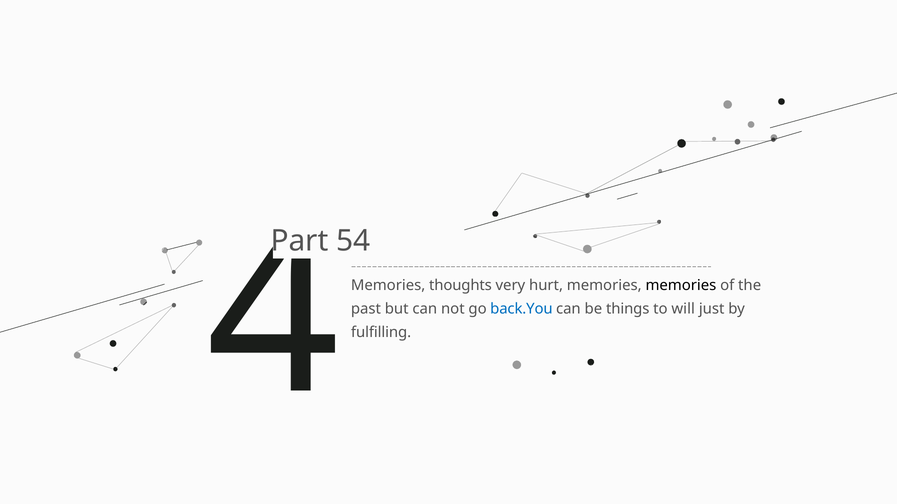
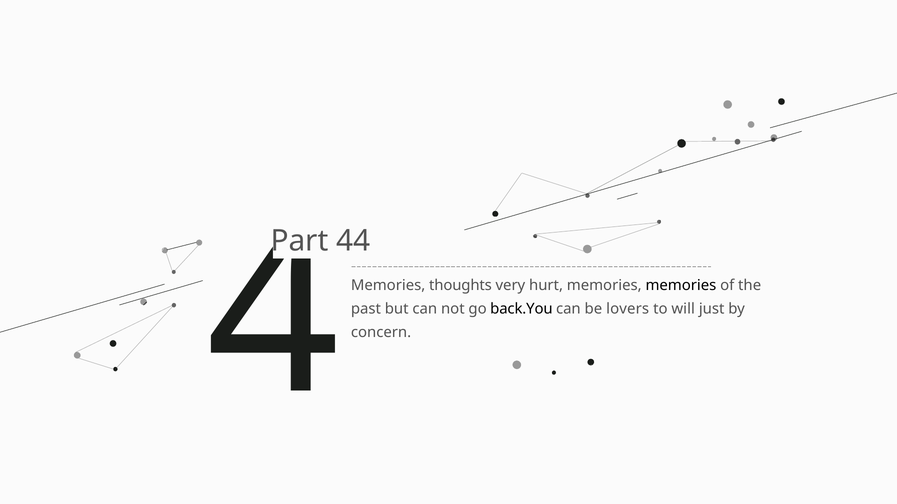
54: 54 -> 44
back.You colour: blue -> black
things: things -> lovers
fulfilling: fulfilling -> concern
